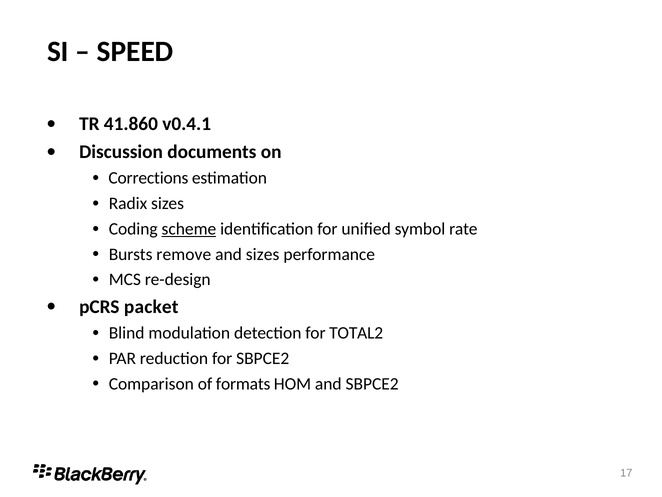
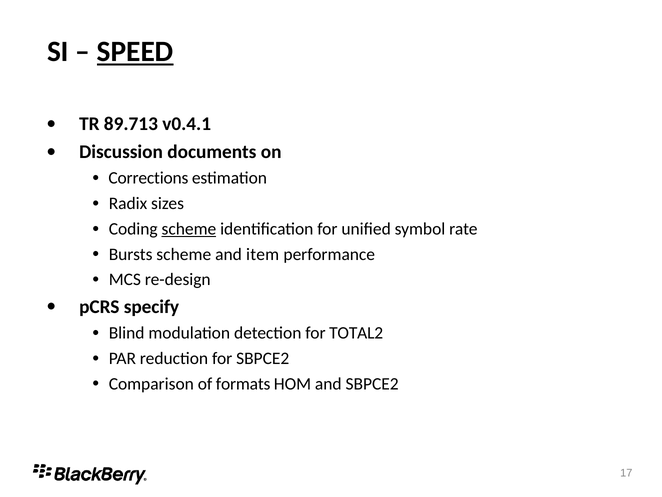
SPEED underline: none -> present
41.860: 41.860 -> 89.713
Bursts remove: remove -> scheme
and sizes: sizes -> item
packet: packet -> specify
